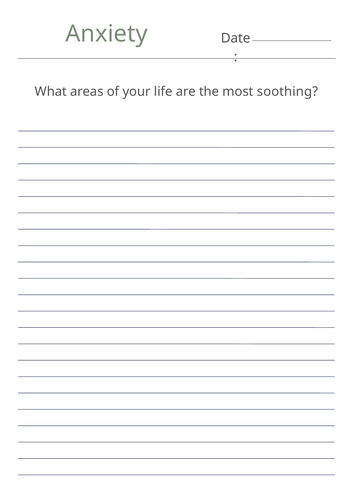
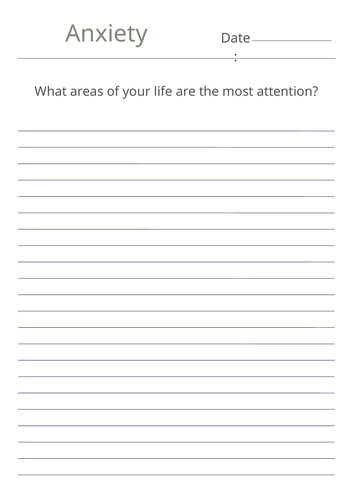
soothing: soothing -> attention
